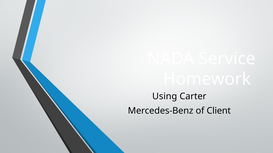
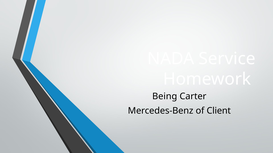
Using: Using -> Being
